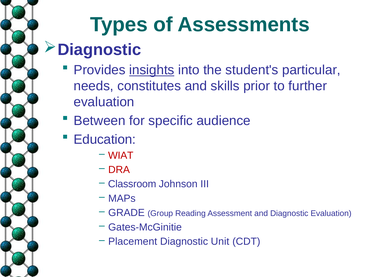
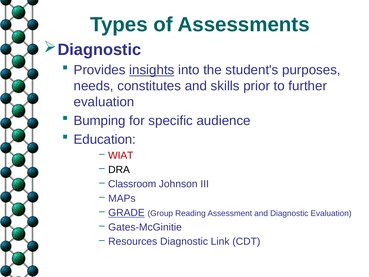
particular: particular -> purposes
Between: Between -> Bumping
DRA colour: red -> black
GRADE underline: none -> present
Placement: Placement -> Resources
Unit: Unit -> Link
